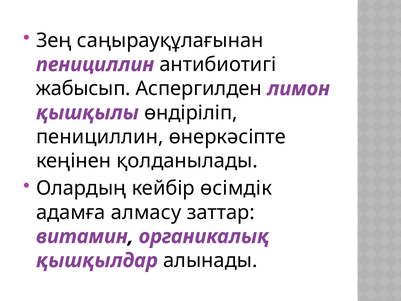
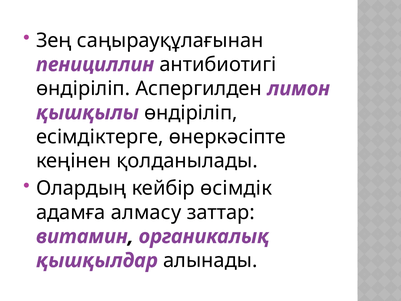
жабысып at (83, 89): жабысып -> өндіріліп
пенициллин at (100, 137): пенициллин -> есімдіктерге
